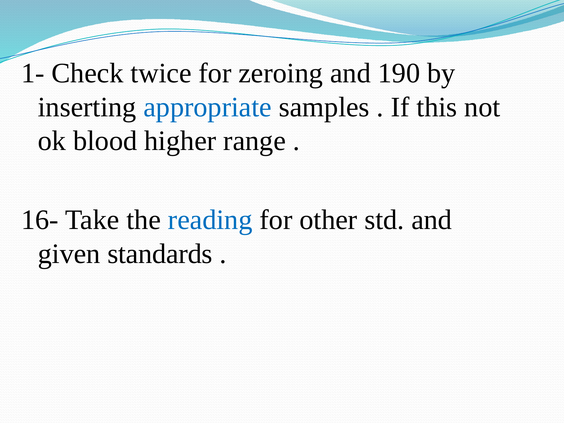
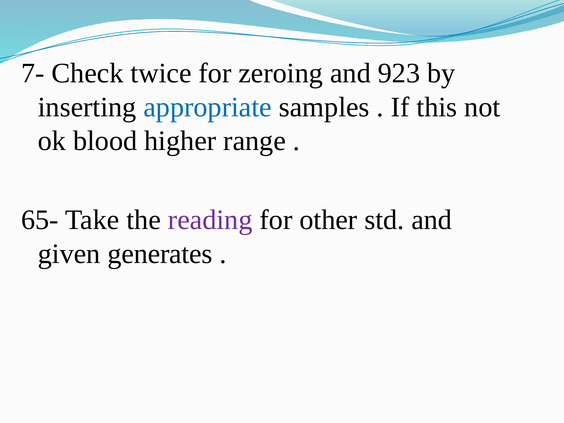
1-: 1- -> 7-
190: 190 -> 923
16-: 16- -> 65-
reading colour: blue -> purple
standards: standards -> generates
